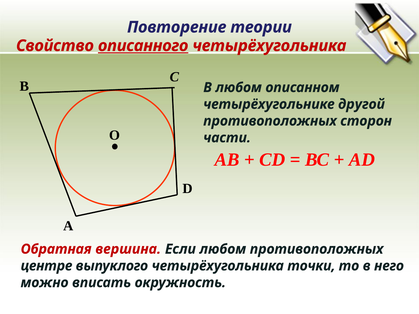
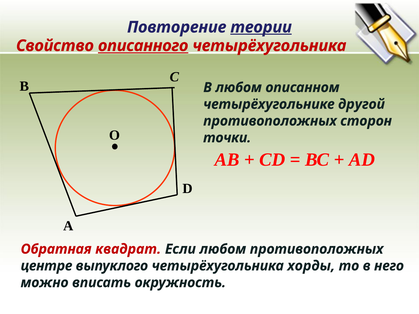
теории underline: none -> present
части: части -> точки
вершина: вершина -> квадрат
точки: точки -> хорды
